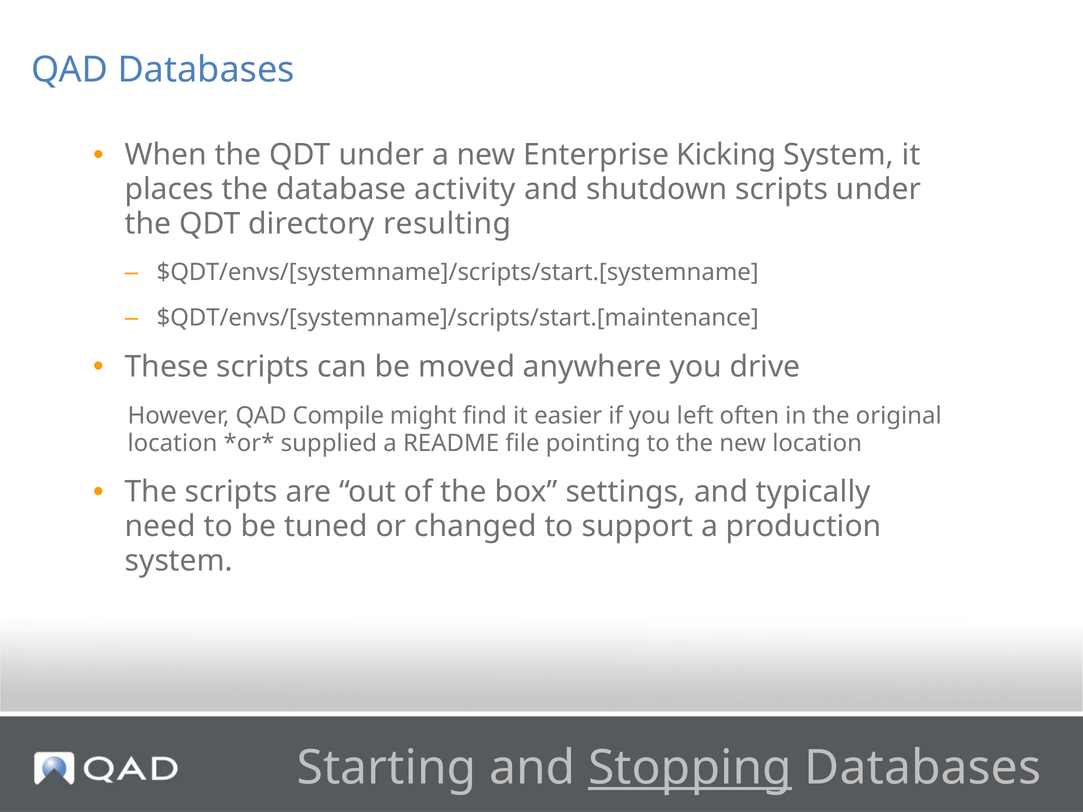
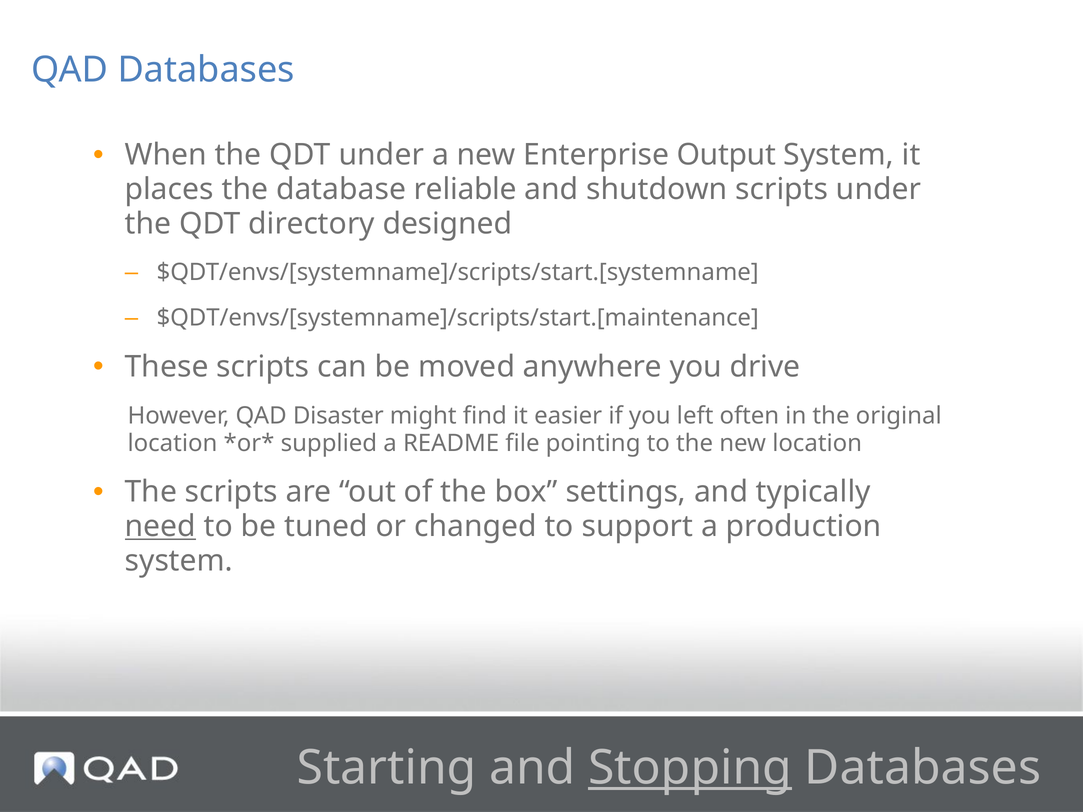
Kicking: Kicking -> Output
activity: activity -> reliable
resulting: resulting -> designed
Compile: Compile -> Disaster
need underline: none -> present
